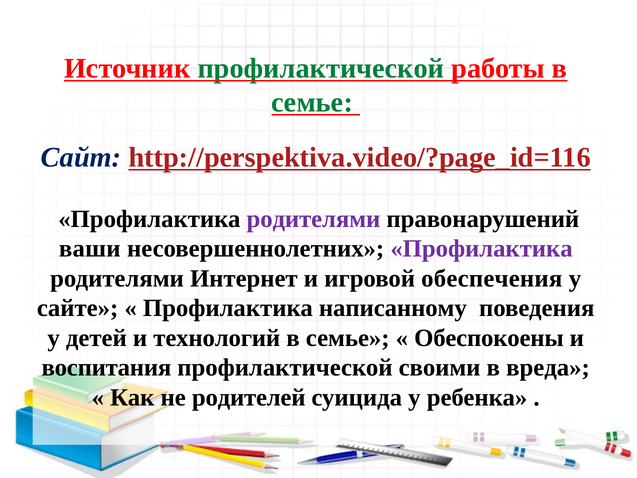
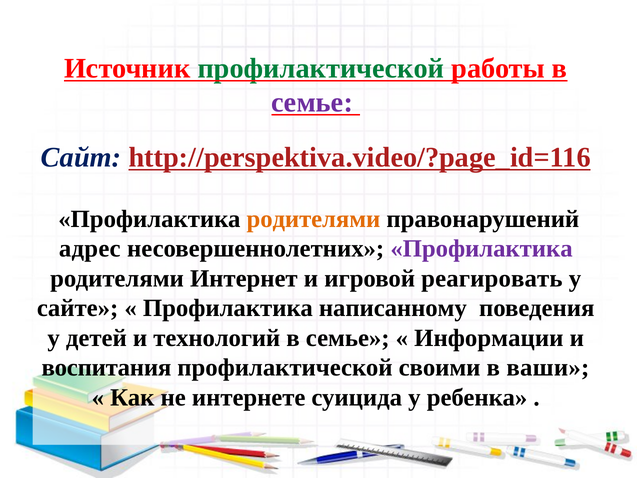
семье at (312, 102) colour: green -> purple
родителями at (313, 219) colour: purple -> orange
ваши: ваши -> адрес
обеспечения: обеспечения -> реагировать
Обеспокоены: Обеспокоены -> Информации
вреда: вреда -> ваши
родителей: родителей -> интернете
